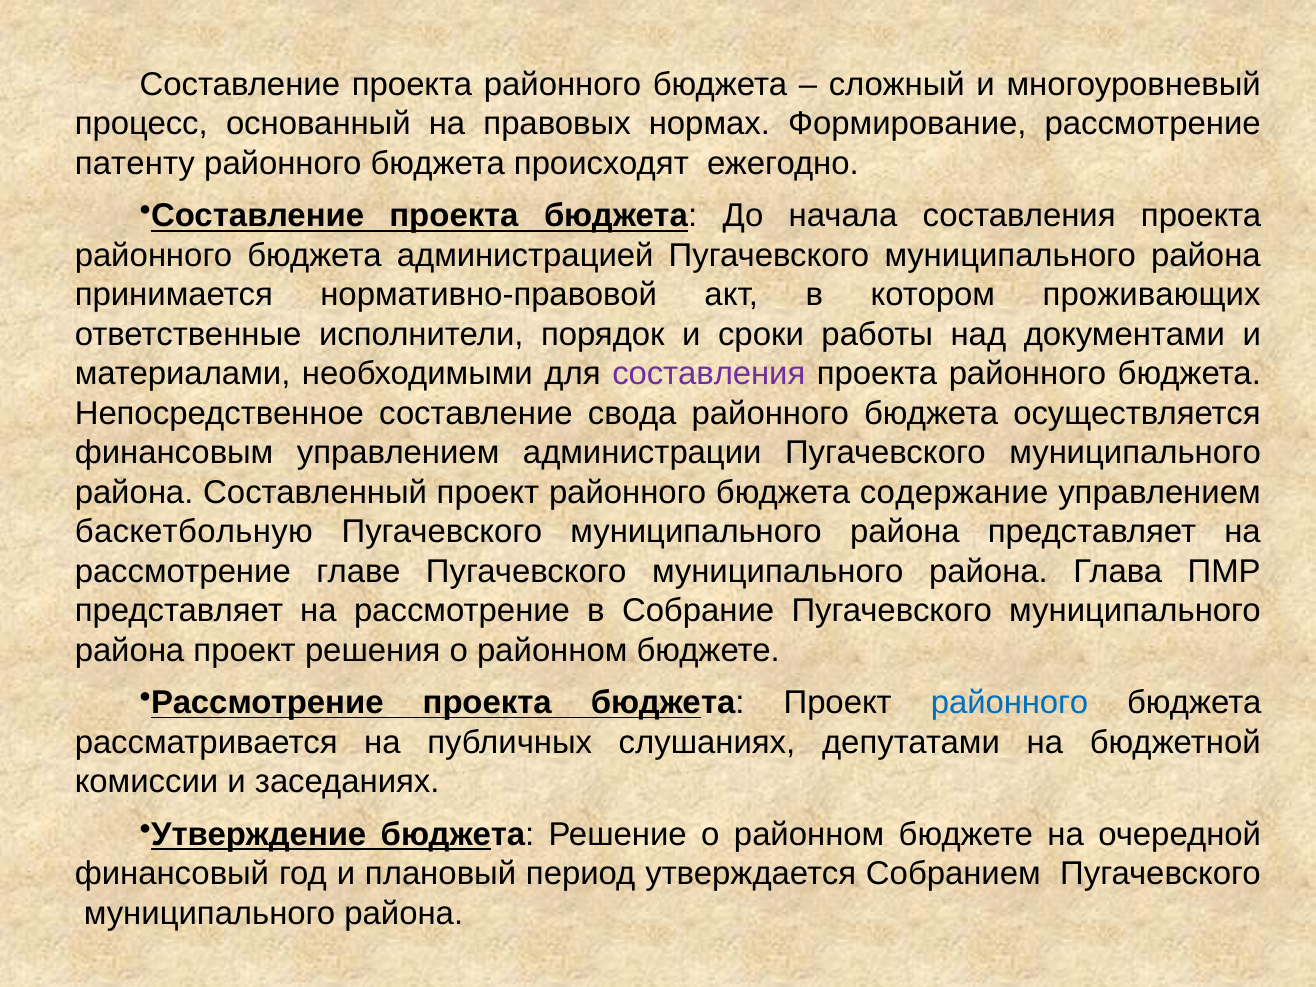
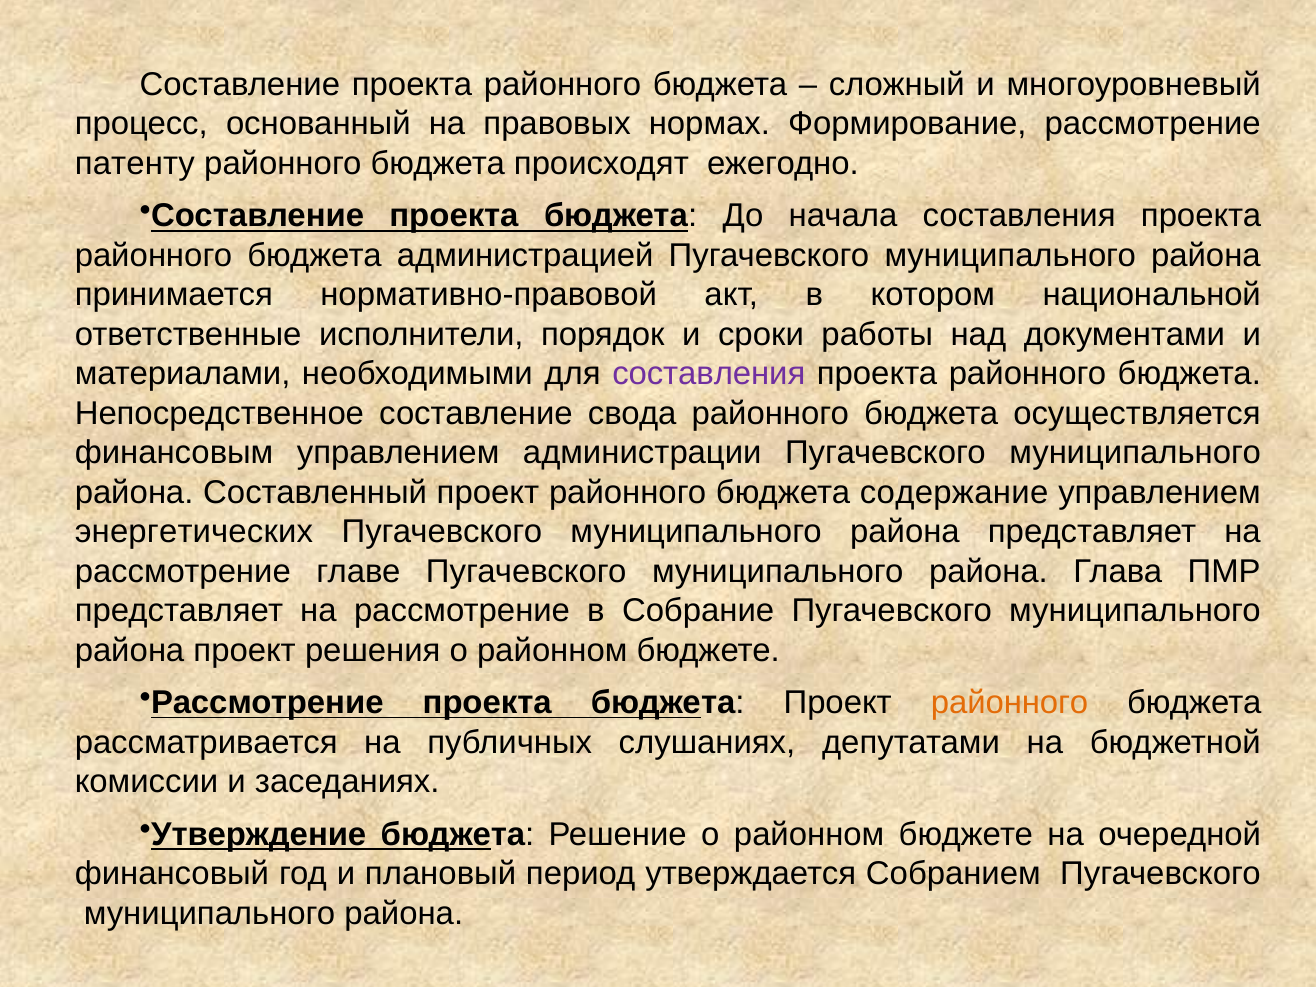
проживающих: проживающих -> национальной
баскетбольную: баскетбольную -> энергетических
районного at (1010, 703) colour: blue -> orange
